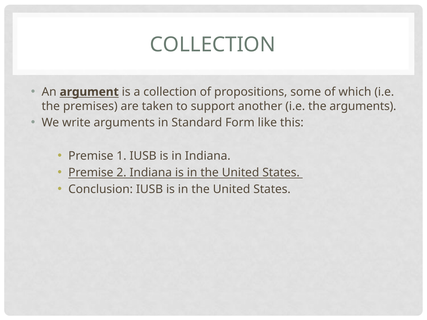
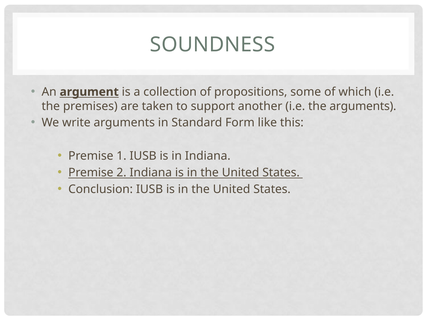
COLLECTION at (213, 45): COLLECTION -> SOUNDNESS
